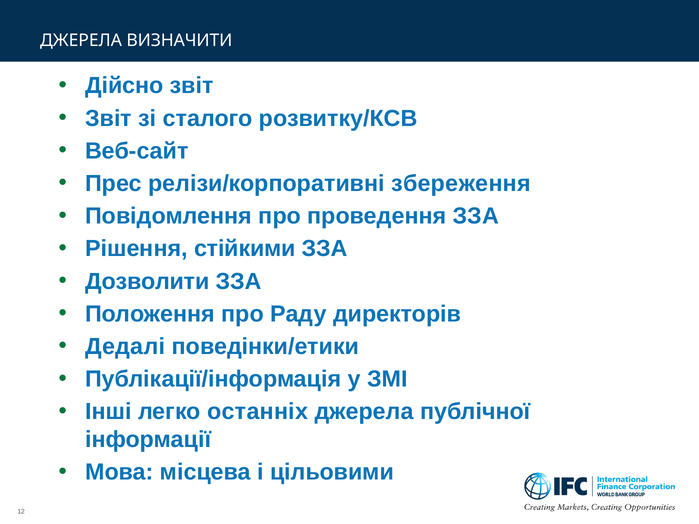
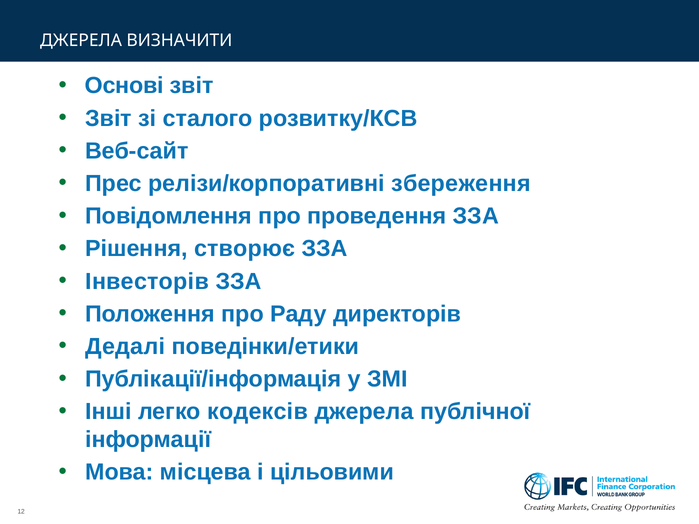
Дійсно: Дійсно -> Основі
стійкими: стійкими -> створює
Дозволити: Дозволити -> Інвесторів
останніх: останніх -> кодексів
